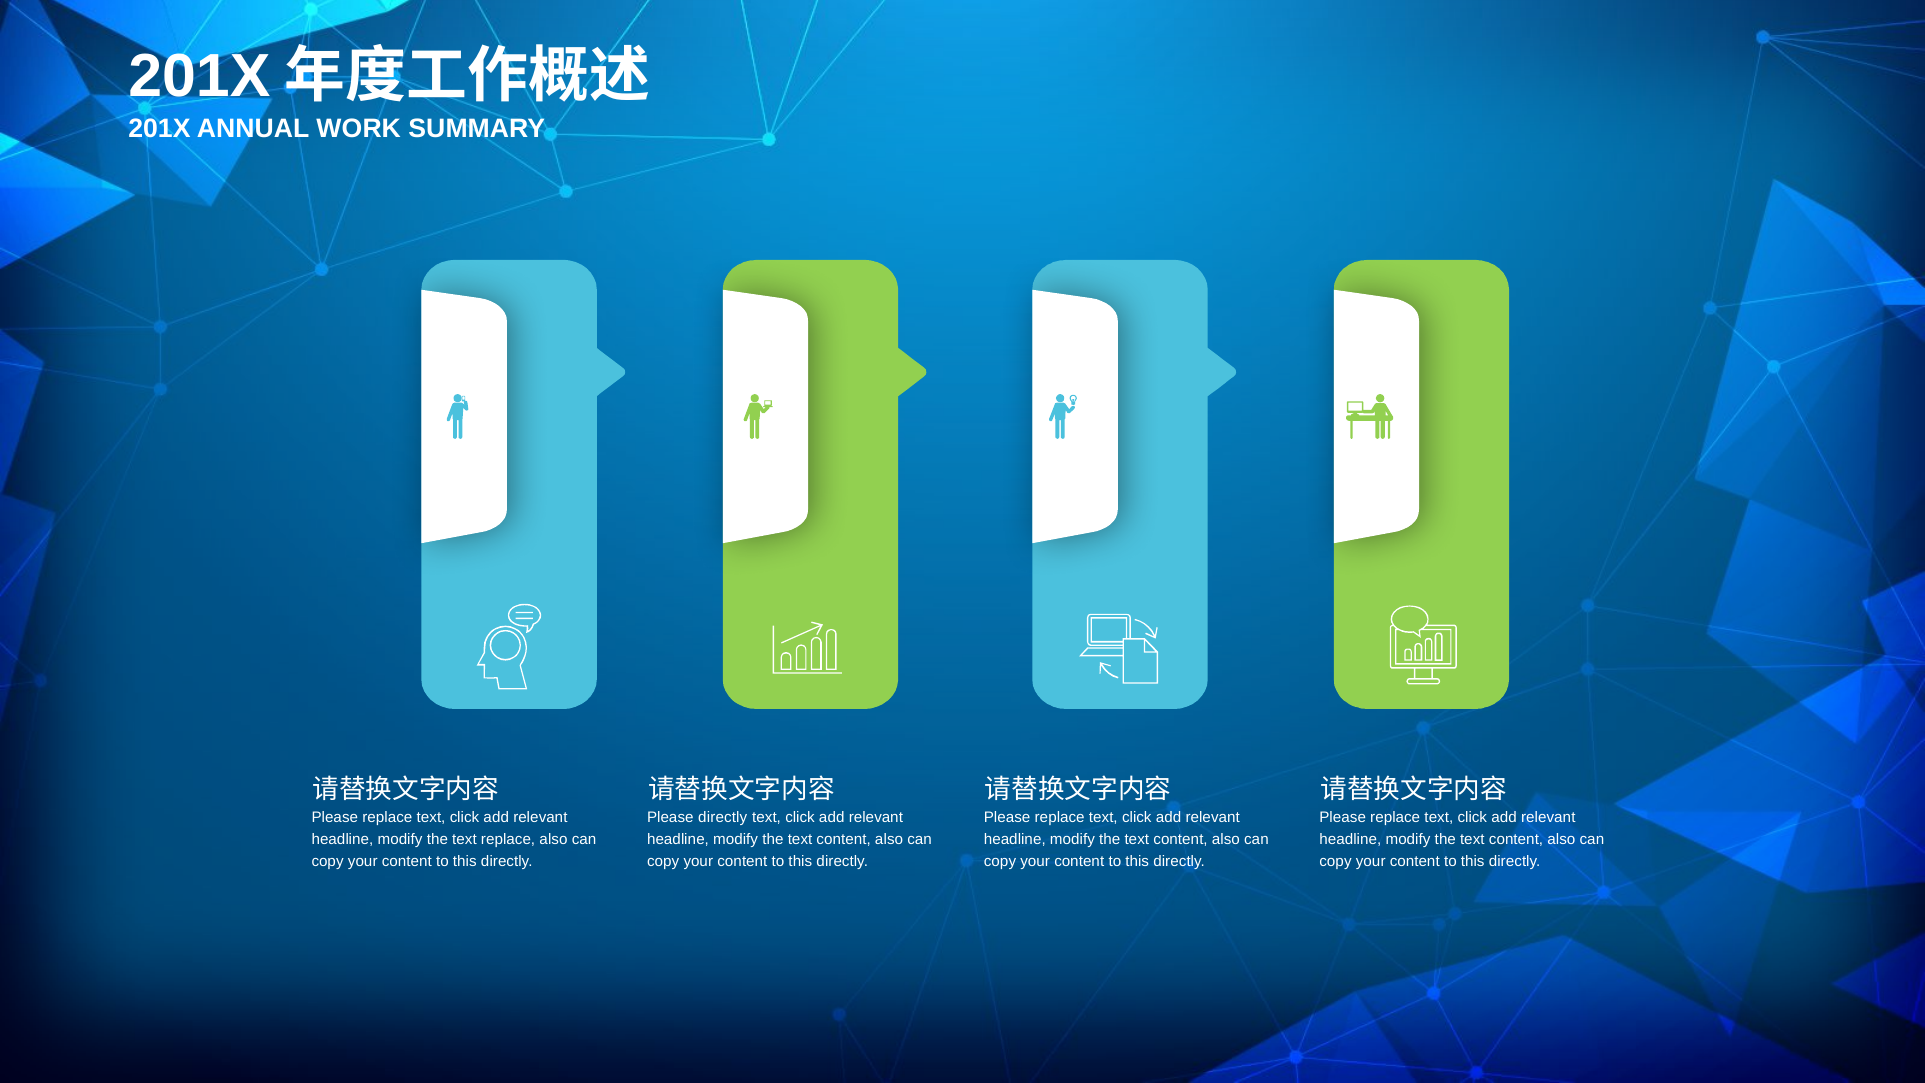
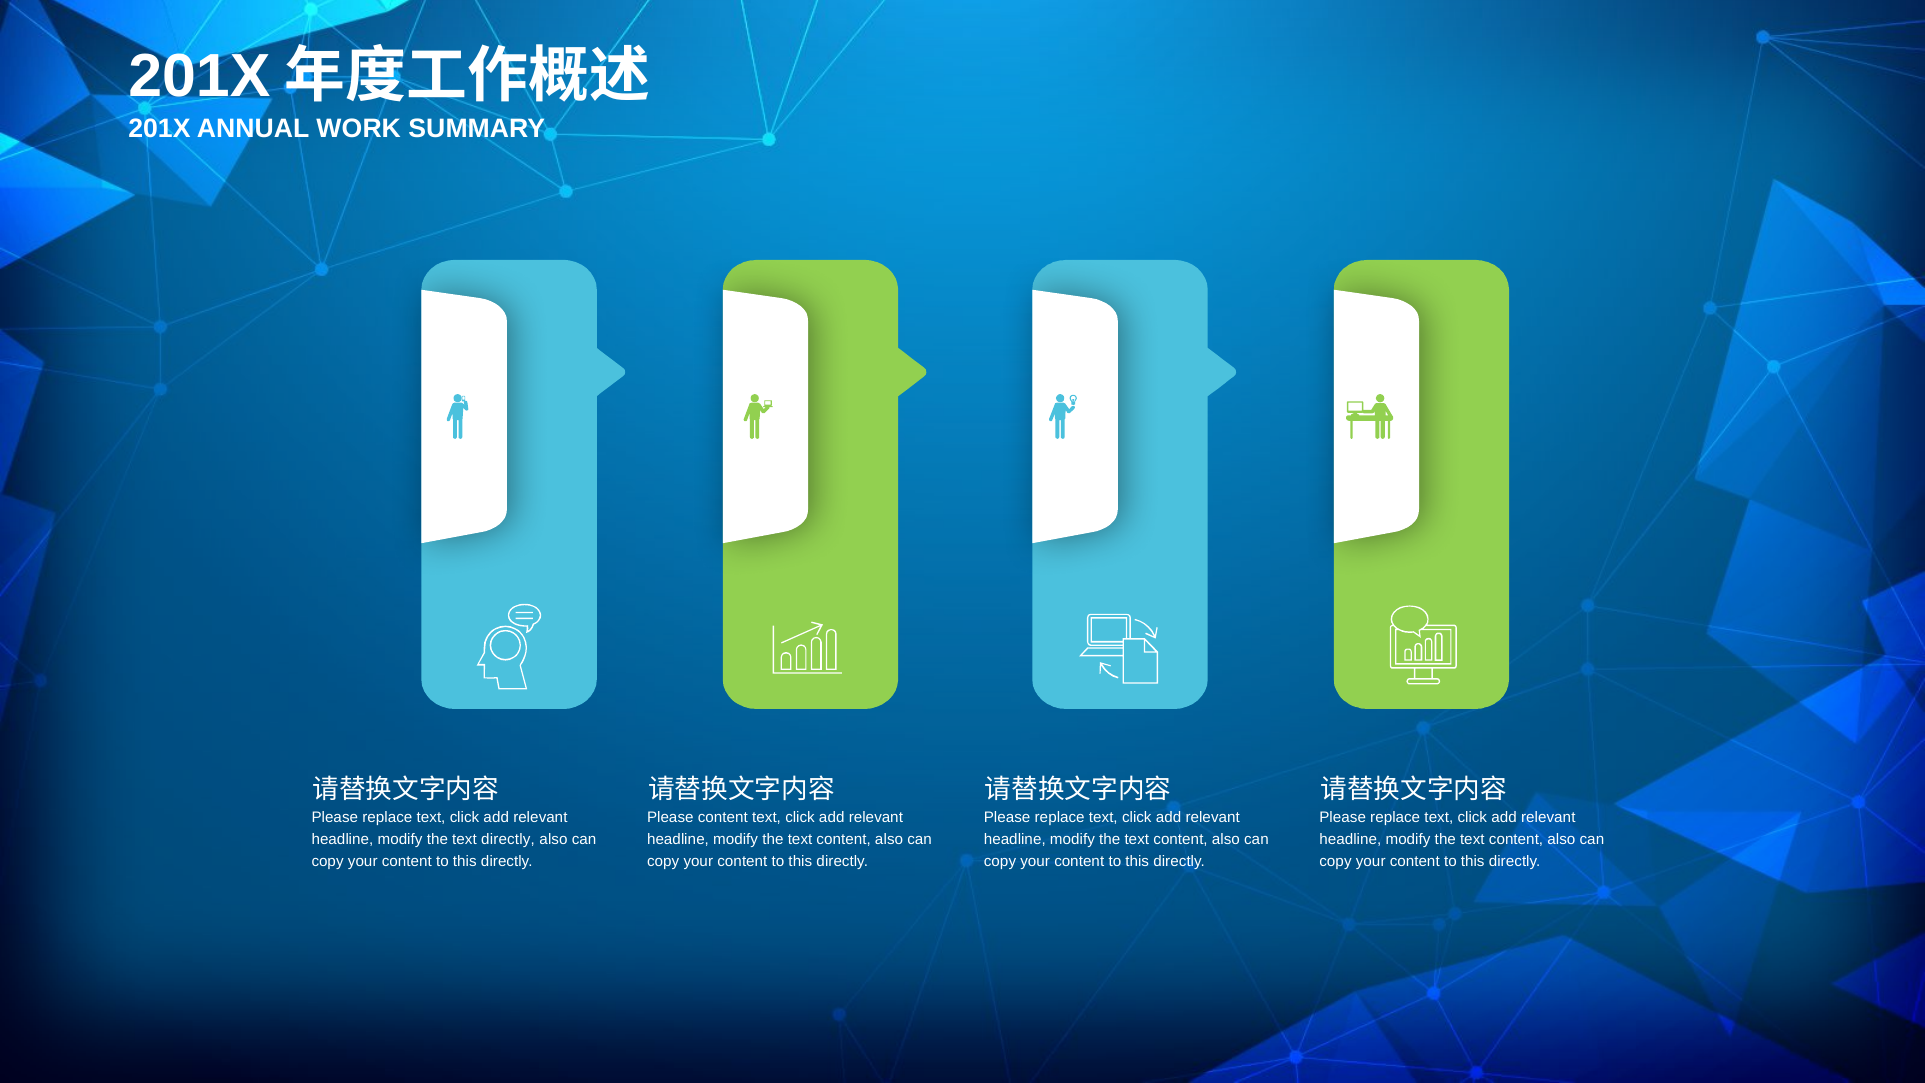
Please directly: directly -> content
text replace: replace -> directly
